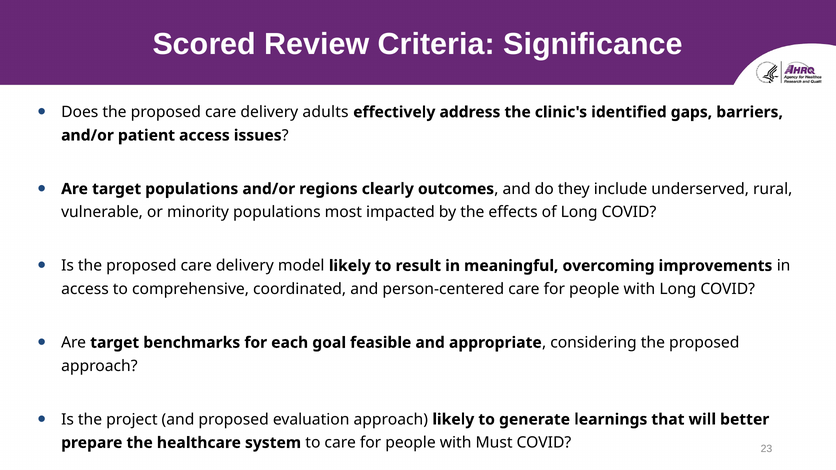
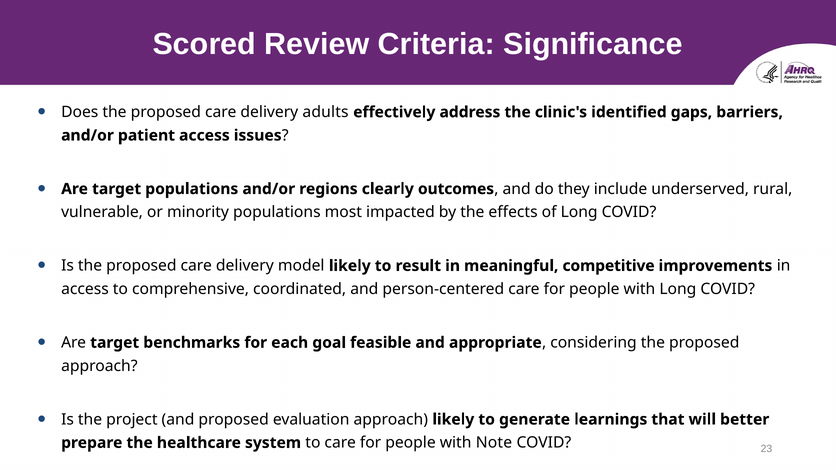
overcoming: overcoming -> competitive
Must: Must -> Note
